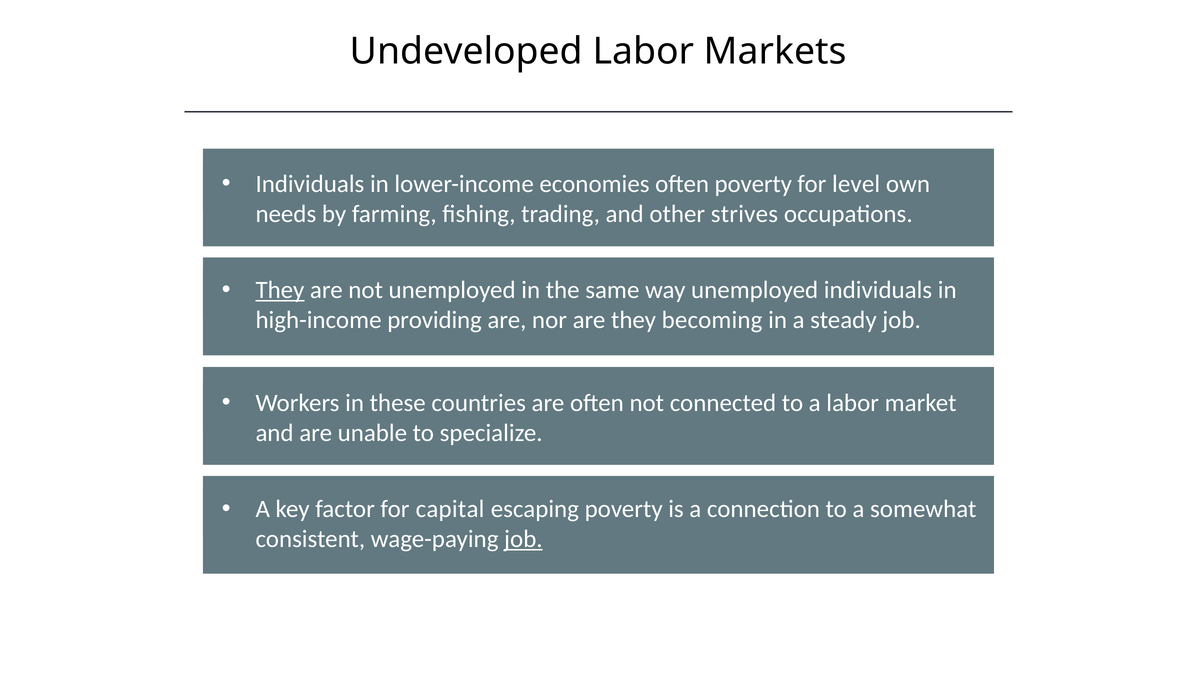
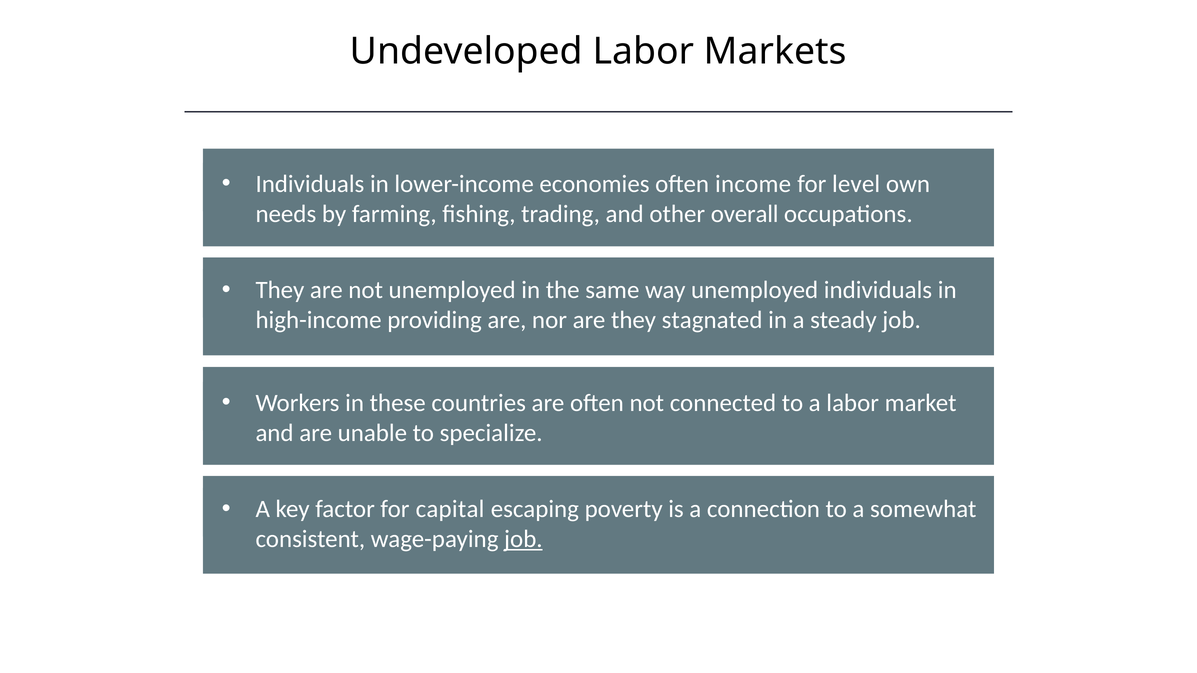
often poverty: poverty -> income
strives: strives -> overall
They at (280, 290) underline: present -> none
becoming: becoming -> stagnated
